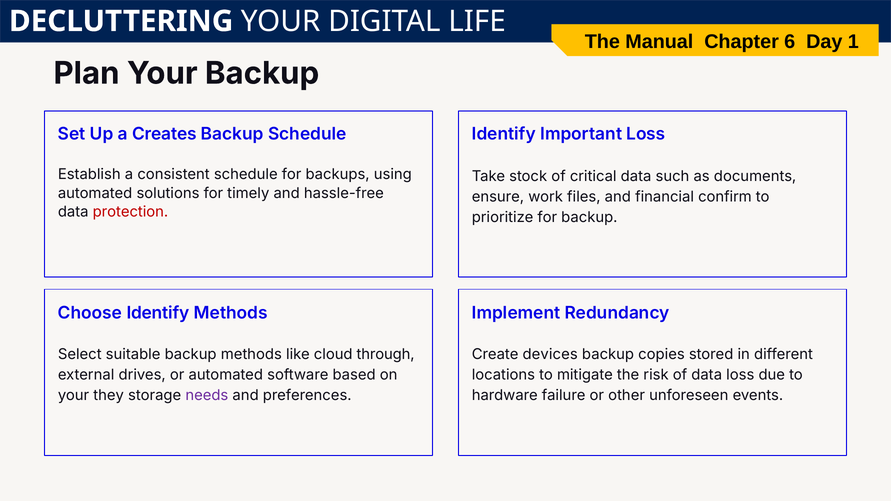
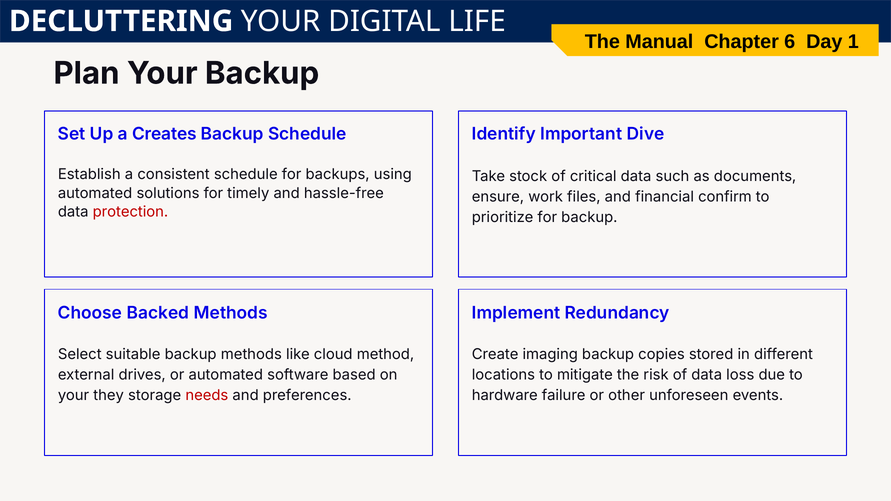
Important Loss: Loss -> Dive
Choose Identify: Identify -> Backed
through: through -> method
devices: devices -> imaging
needs colour: purple -> red
